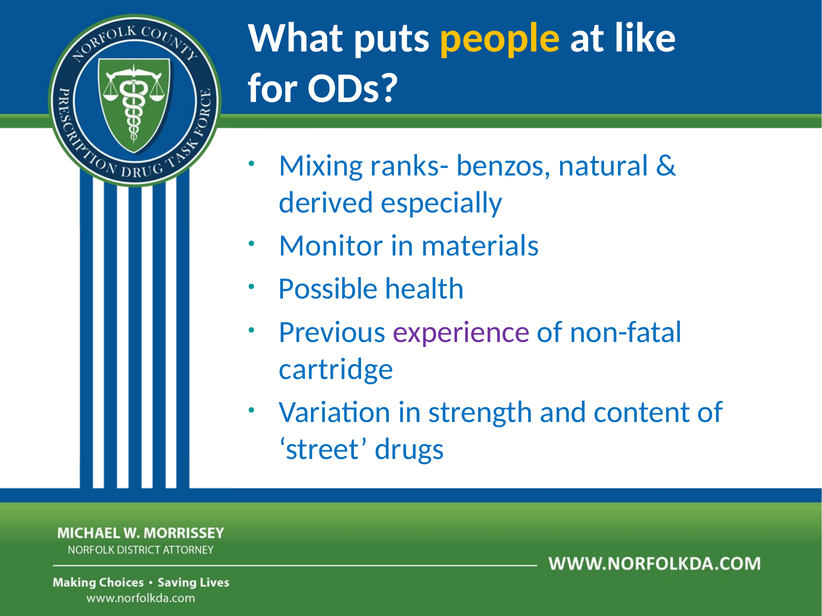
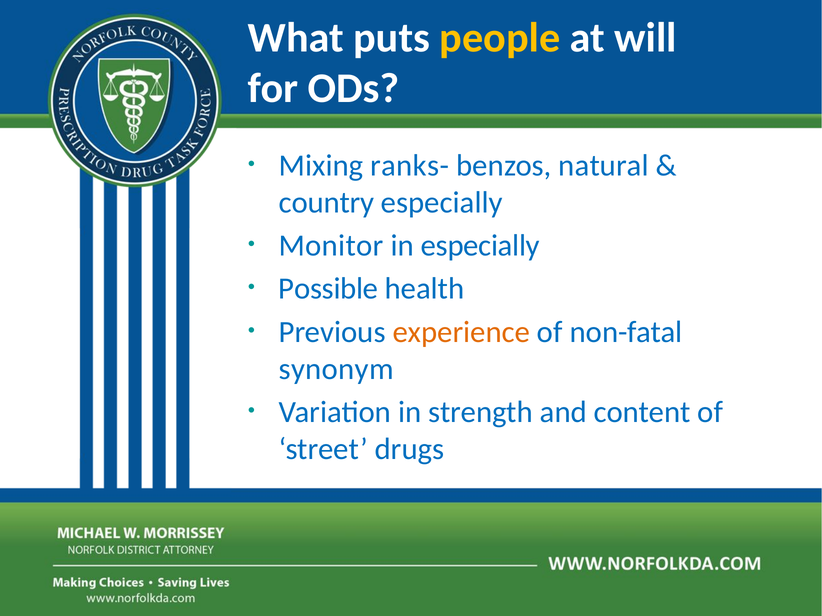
like: like -> will
derived: derived -> country
in materials: materials -> especially
experience colour: purple -> orange
cartridge: cartridge -> synonym
